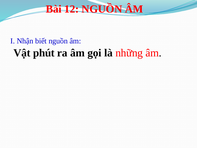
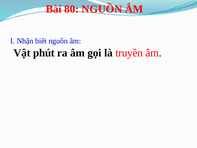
12: 12 -> 80
những: những -> truyền
